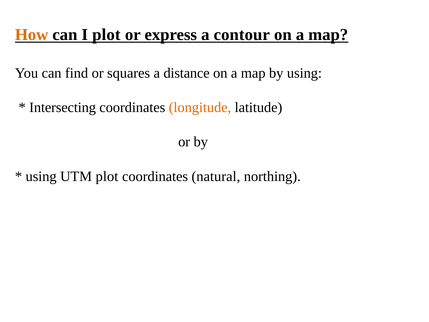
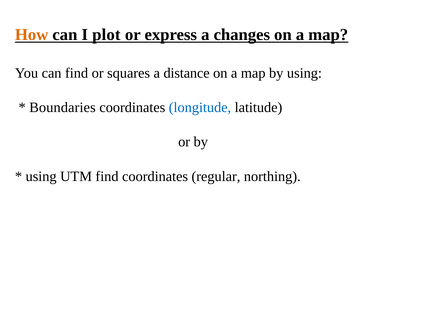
contour: contour -> changes
Intersecting: Intersecting -> Boundaries
longitude colour: orange -> blue
UTM plot: plot -> find
natural: natural -> regular
